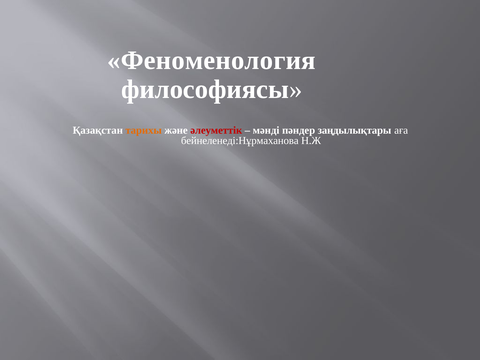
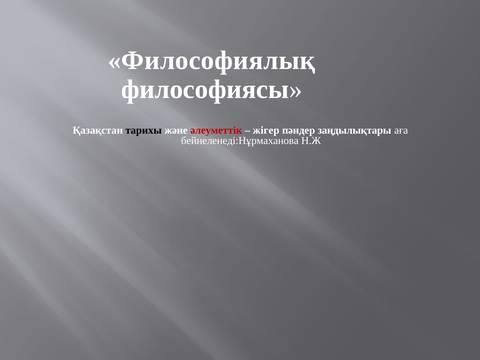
Феноменология: Феноменология -> Философиялық
тарихы colour: orange -> black
мәнді: мәнді -> жігер
